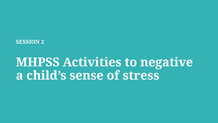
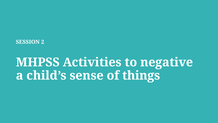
stress: stress -> things
